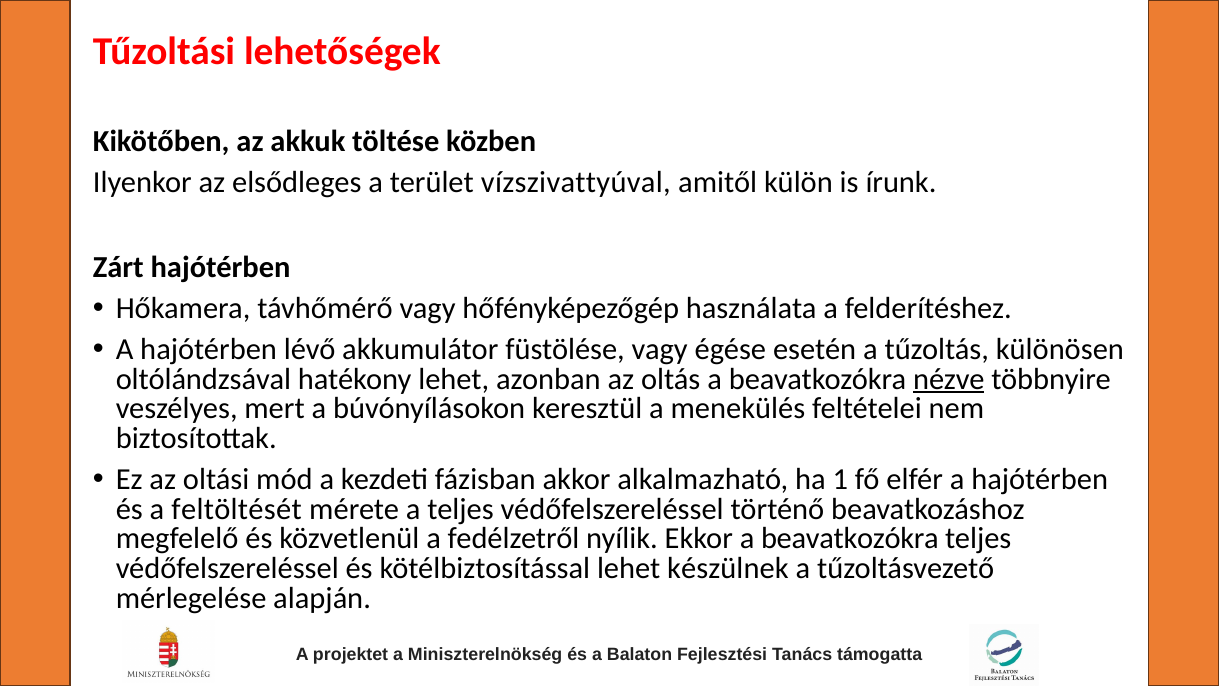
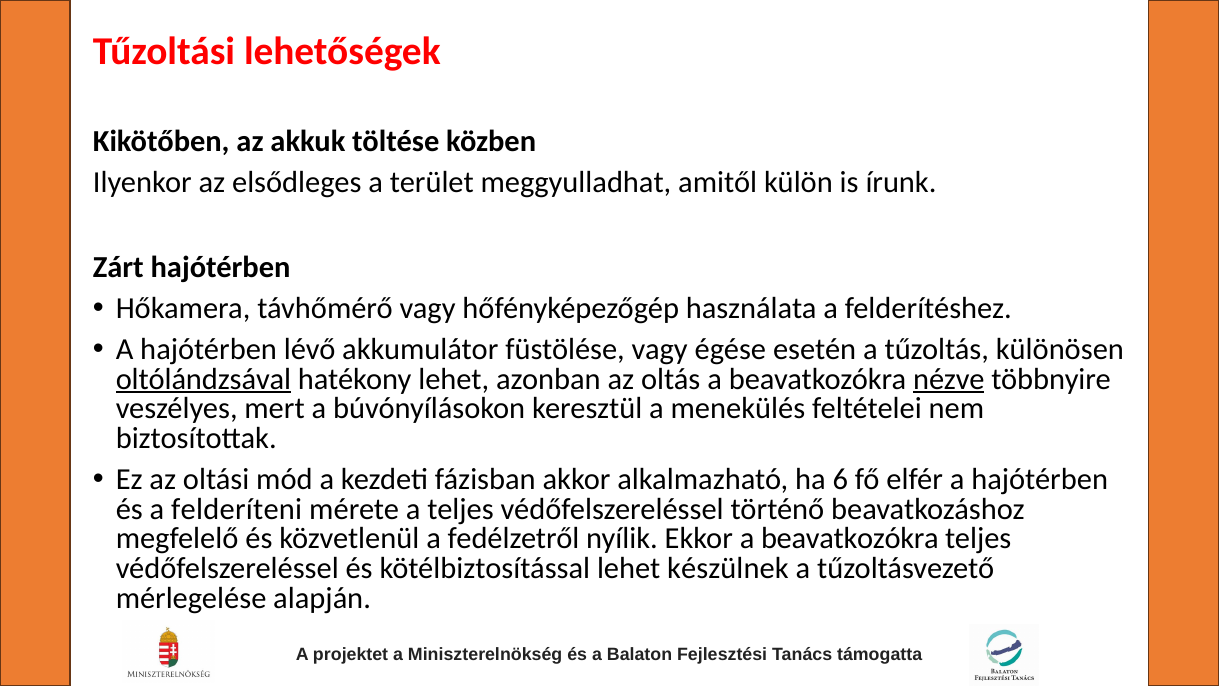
vízszivattyúval: vízszivattyúval -> meggyulladhat
oltólándzsával underline: none -> present
1: 1 -> 6
feltöltését: feltöltését -> felderíteni
